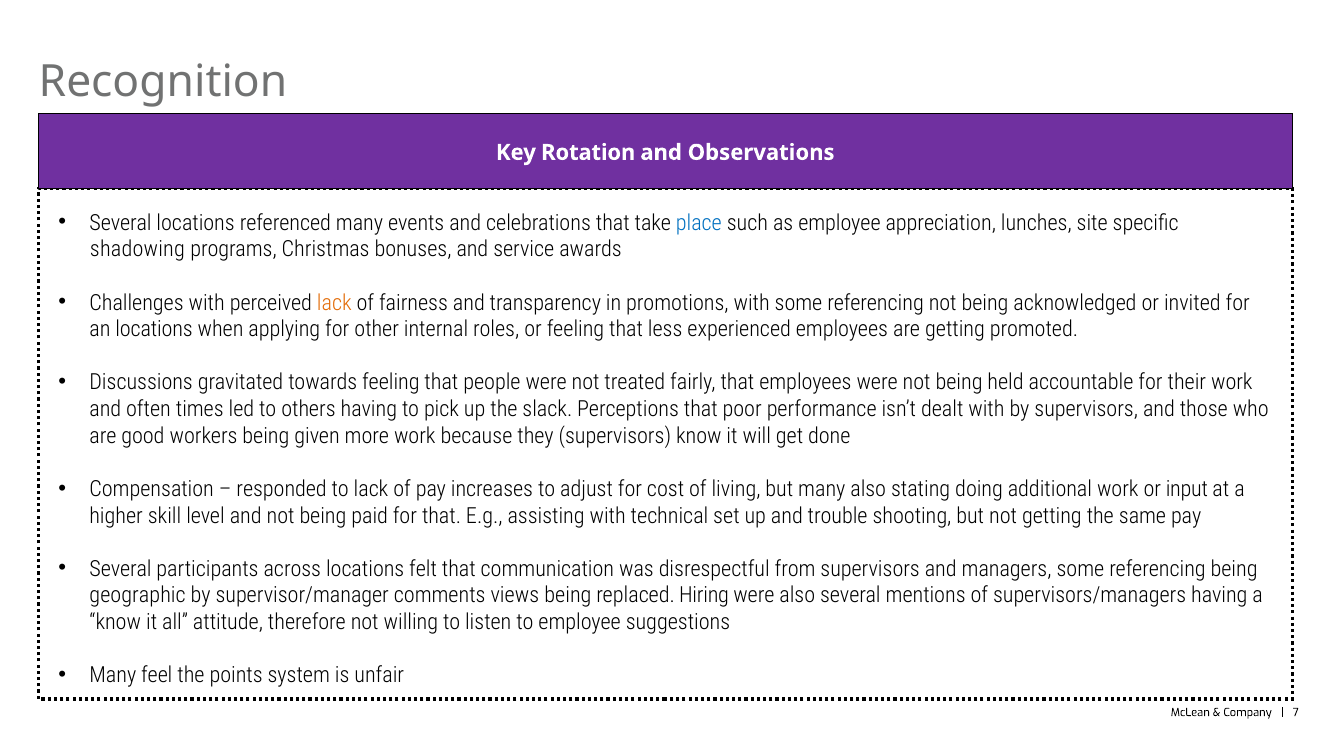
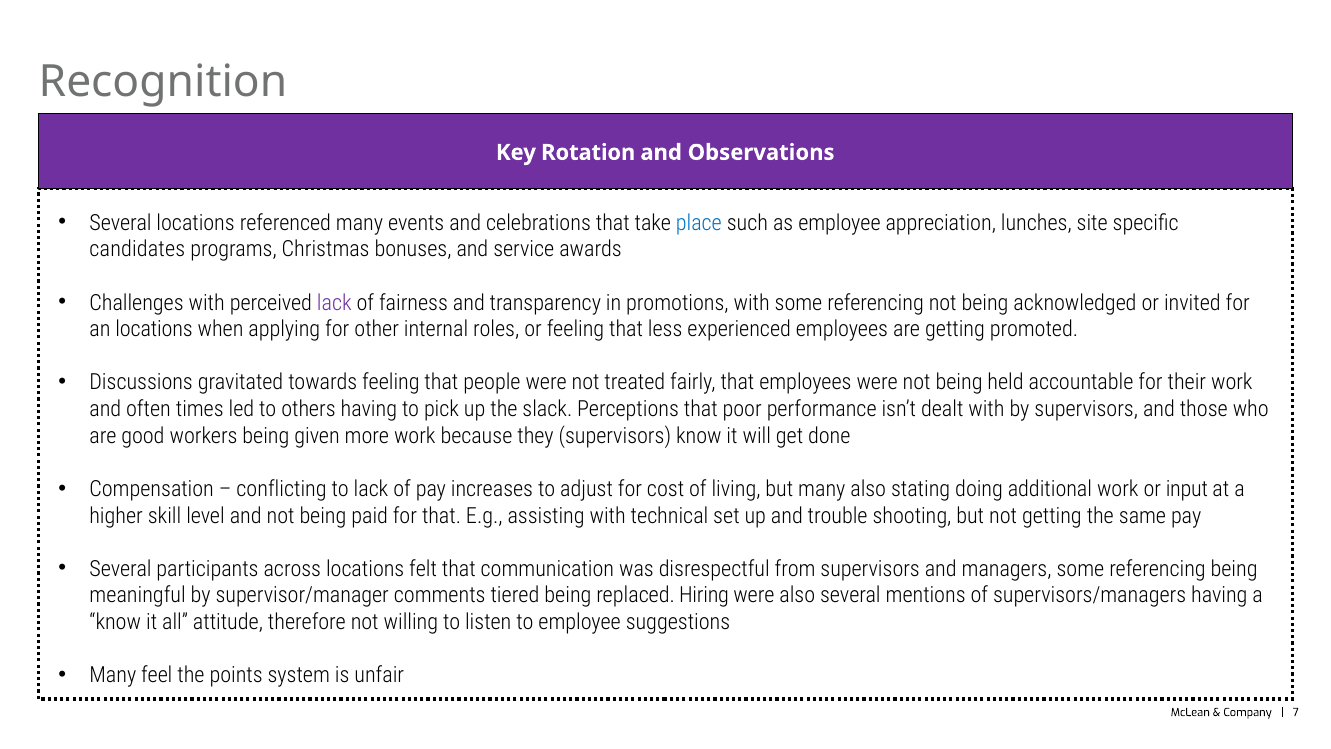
shadowing: shadowing -> candidates
lack at (334, 303) colour: orange -> purple
responded: responded -> conflicting
geographic: geographic -> meaningful
views: views -> tiered
